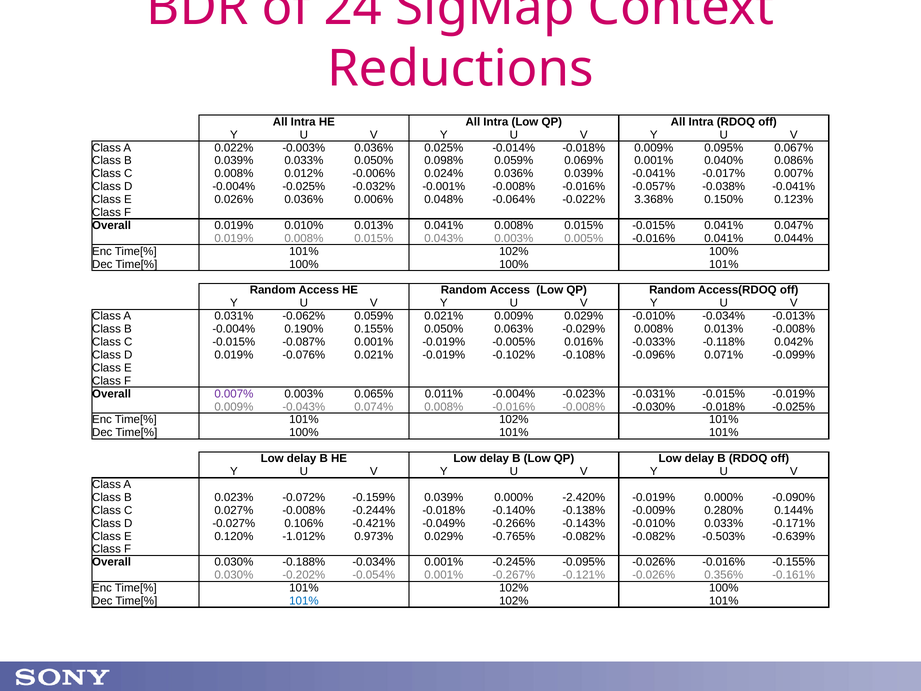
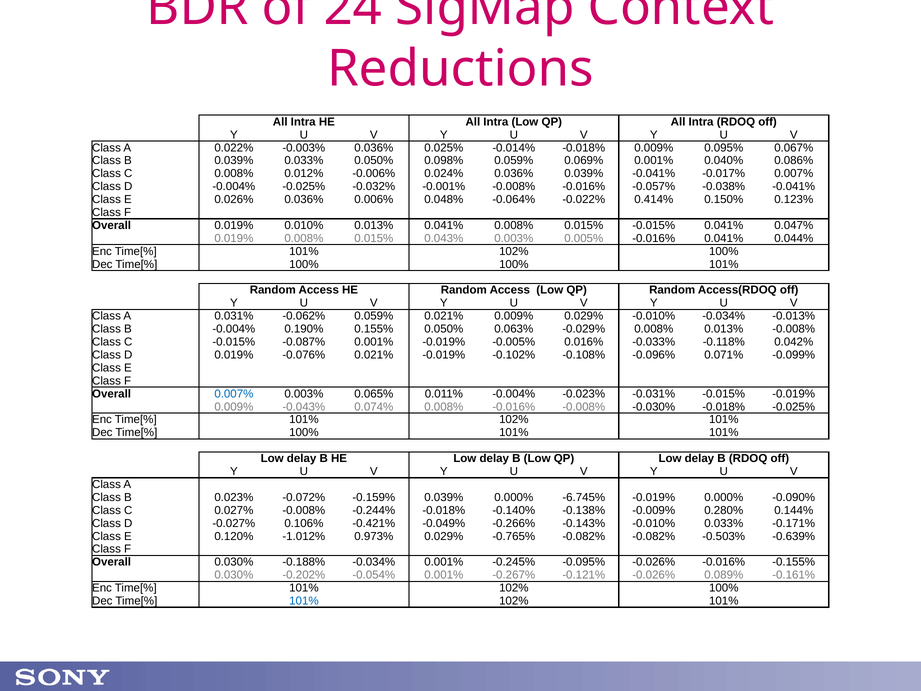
3.368%: 3.368% -> 0.414%
0.007% at (234, 394) colour: purple -> blue
-2.420%: -2.420% -> -6.745%
0.356%: 0.356% -> 0.089%
